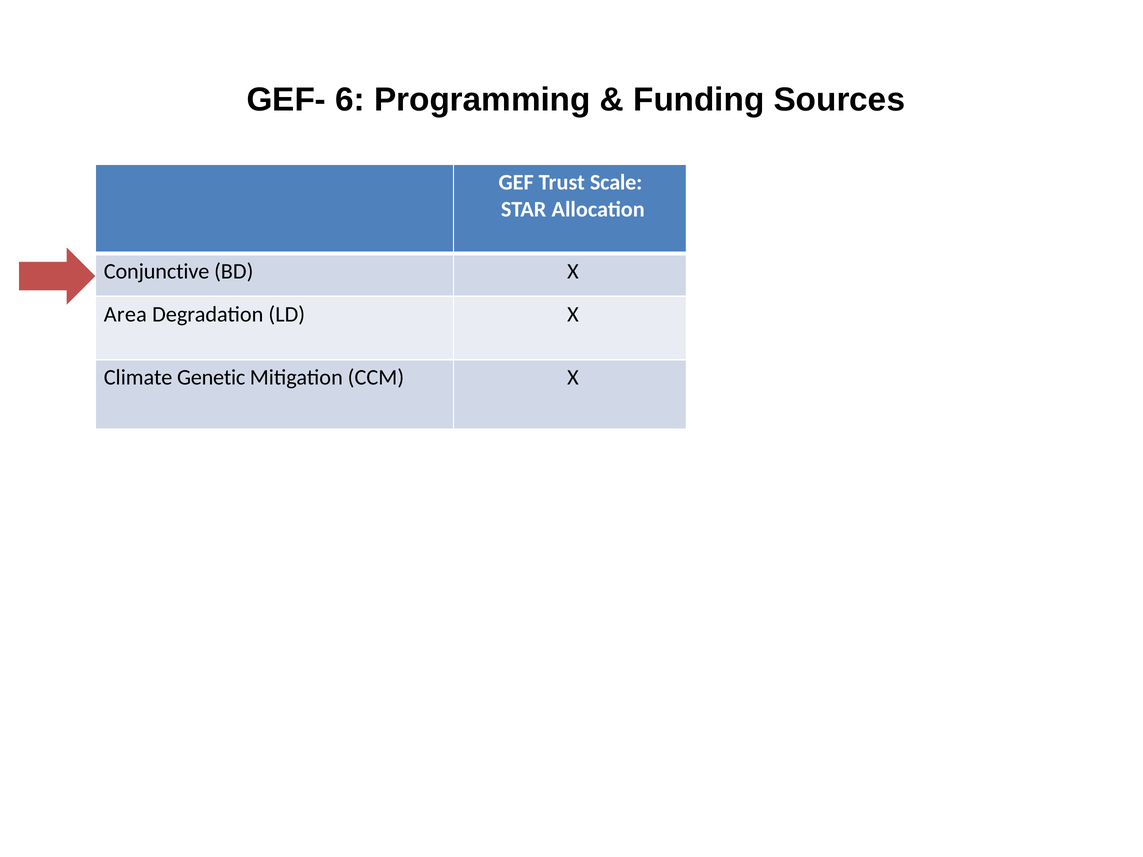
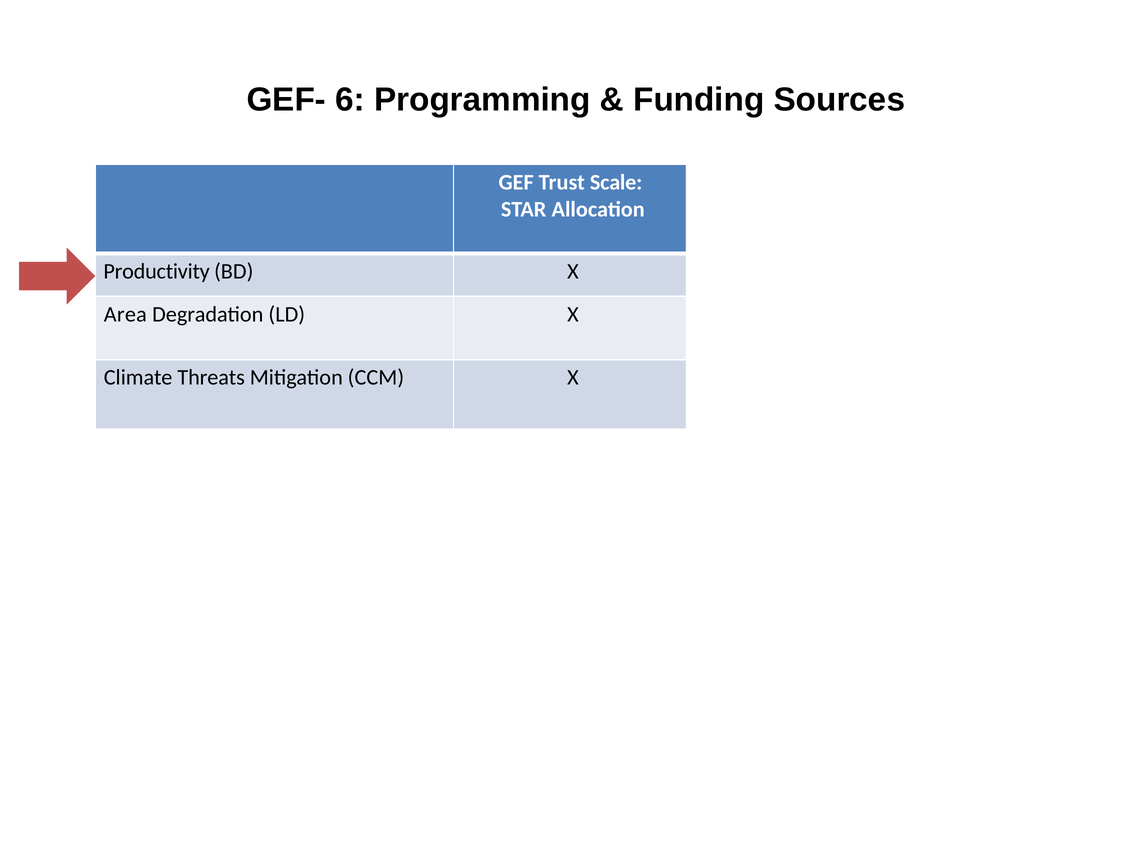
Conjunctive: Conjunctive -> Productivity
Genetic: Genetic -> Threats
